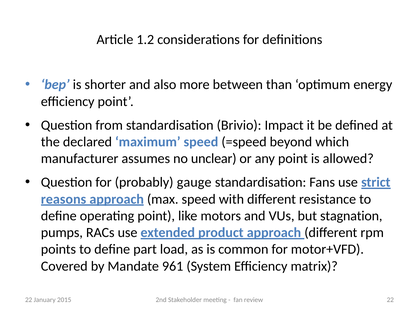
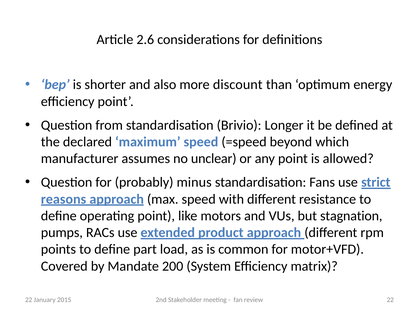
1.2: 1.2 -> 2.6
between: between -> discount
Impact: Impact -> Longer
gauge: gauge -> minus
961: 961 -> 200
